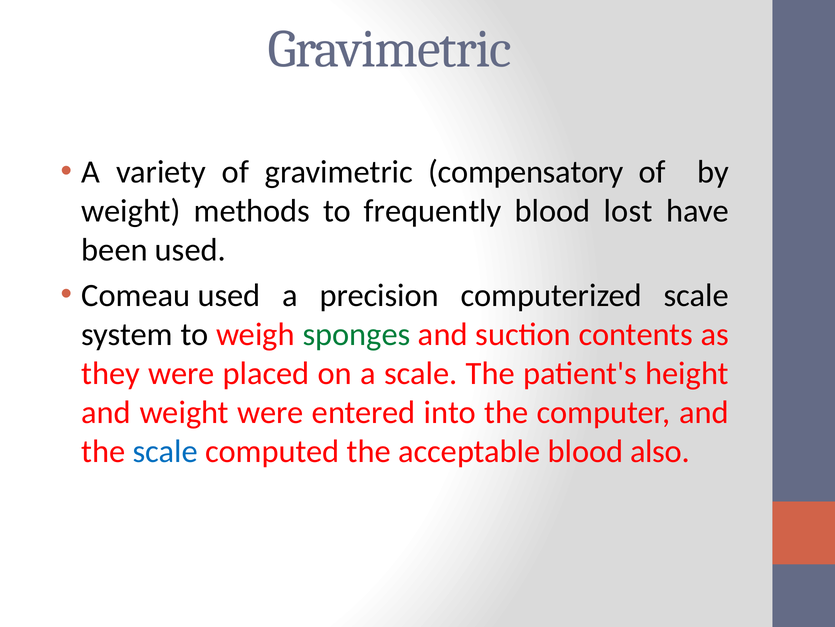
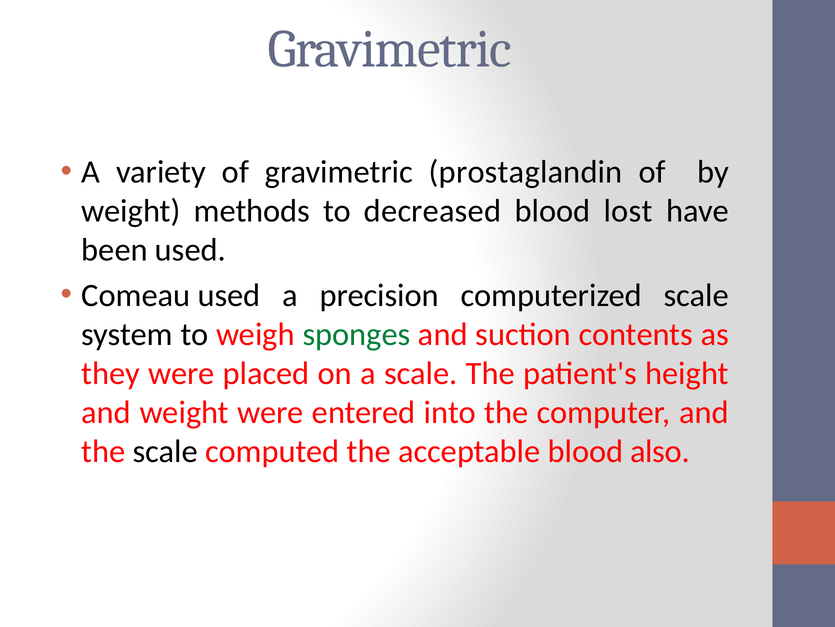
compensatory: compensatory -> prostaglandin
frequently: frequently -> decreased
scale at (165, 451) colour: blue -> black
